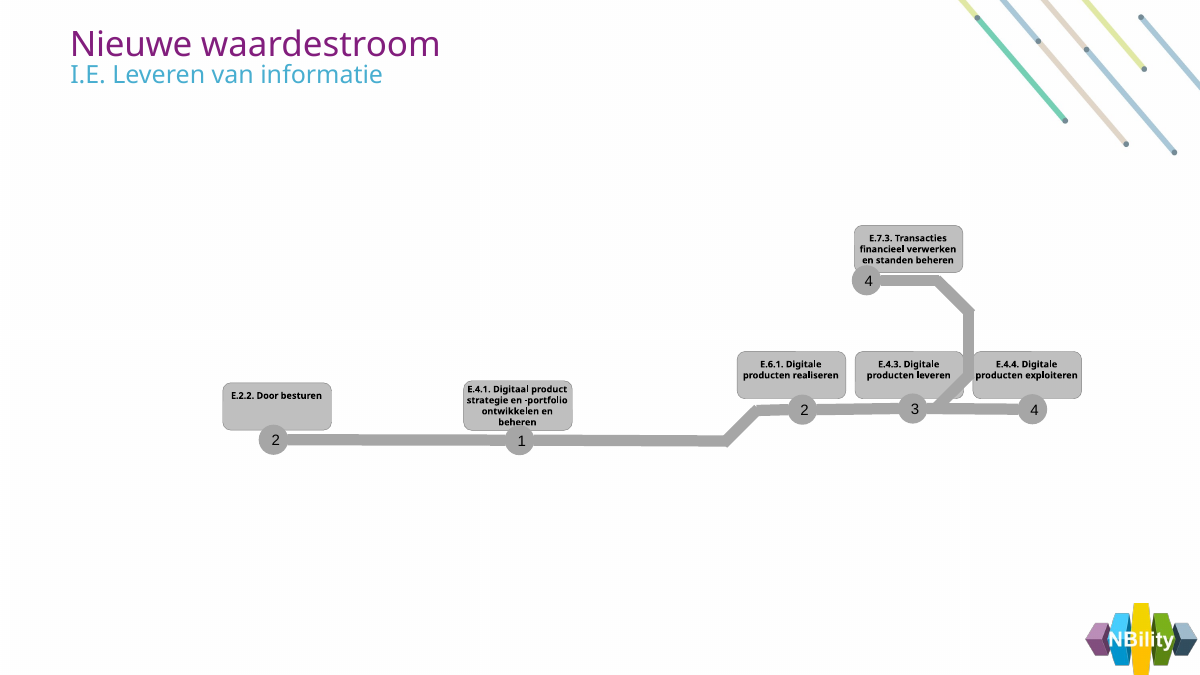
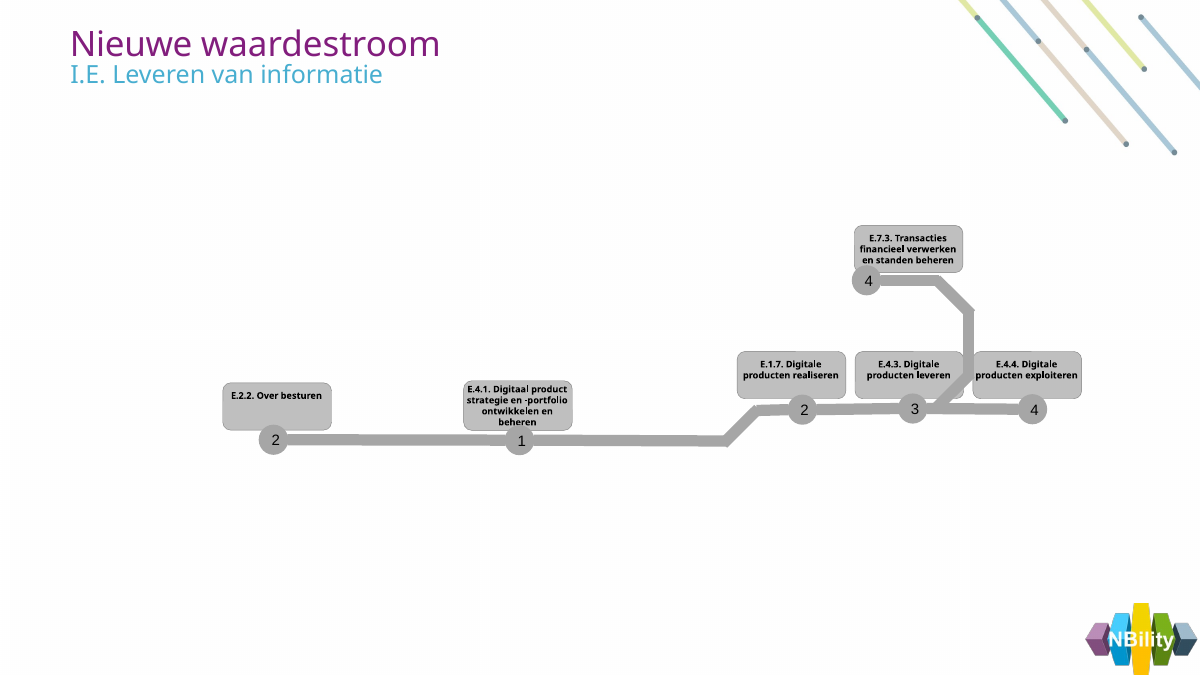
E.6.1: E.6.1 -> E.1.7
Door: Door -> Over
